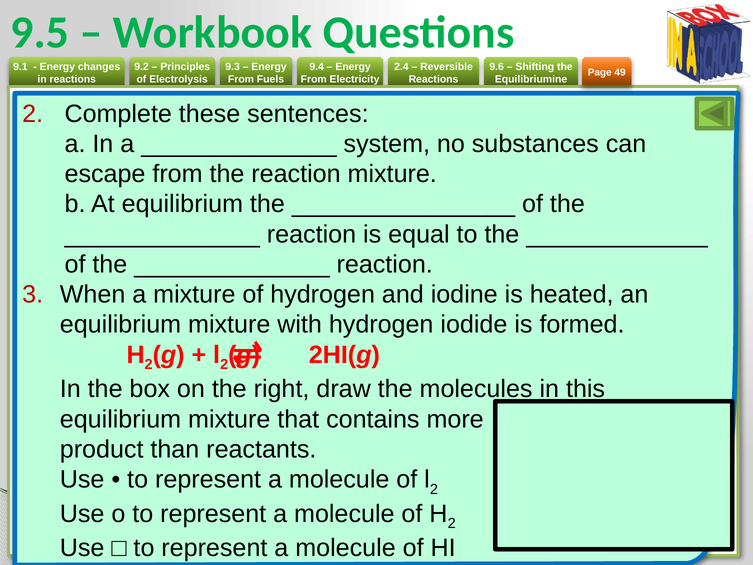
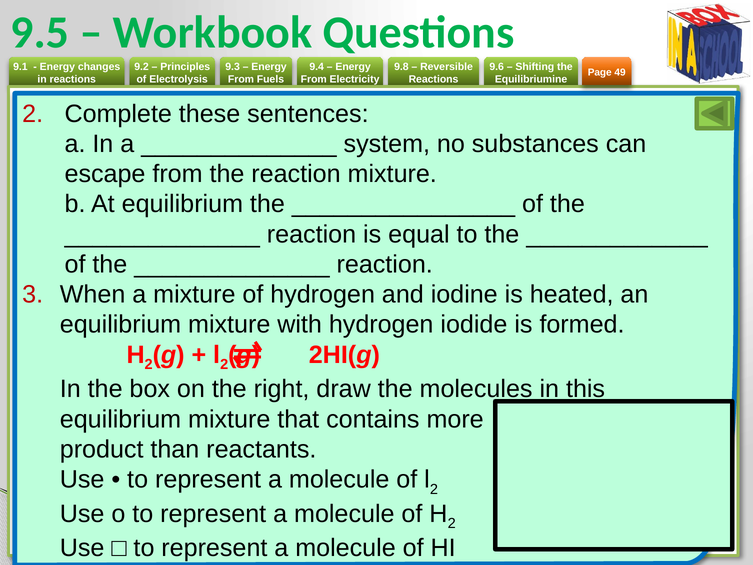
2.4: 2.4 -> 9.8
